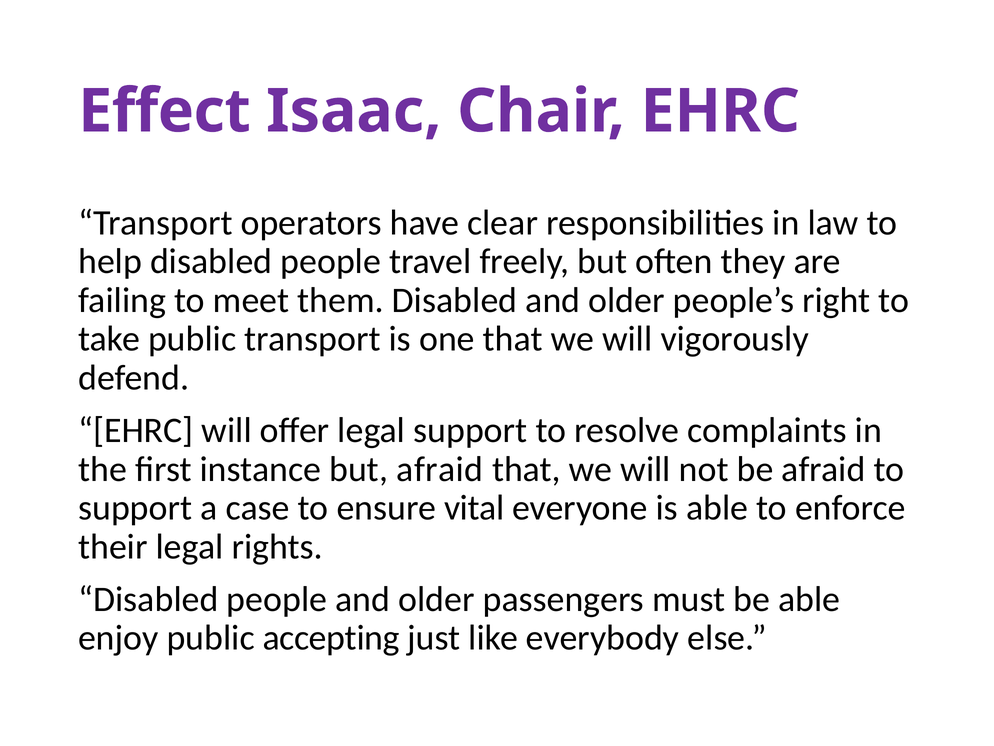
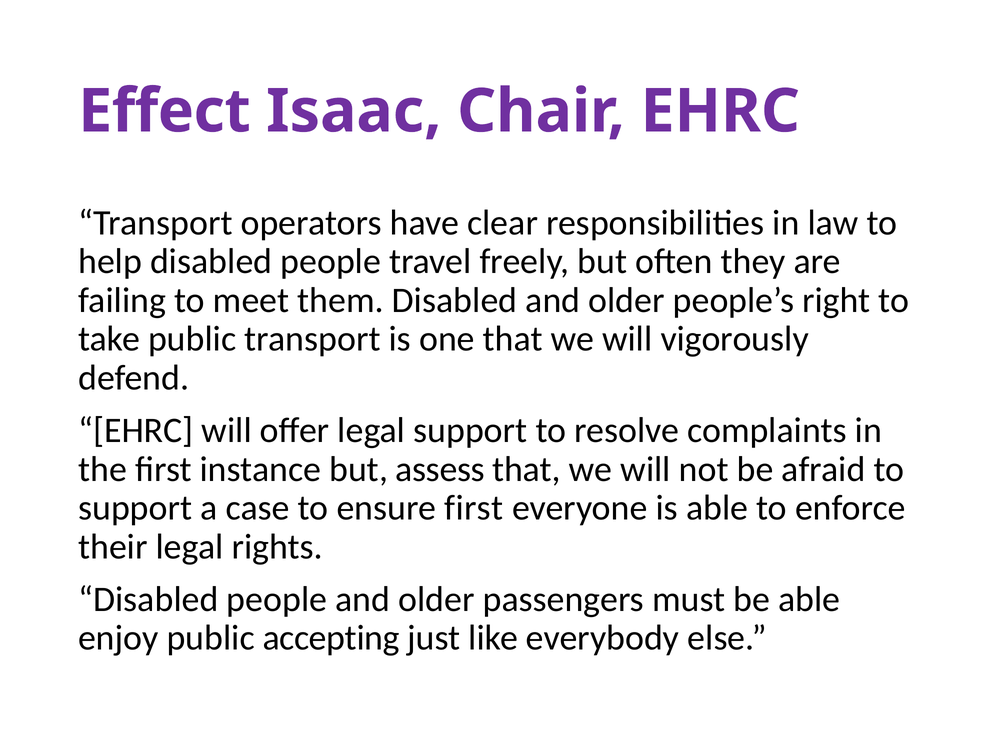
but afraid: afraid -> assess
ensure vital: vital -> first
